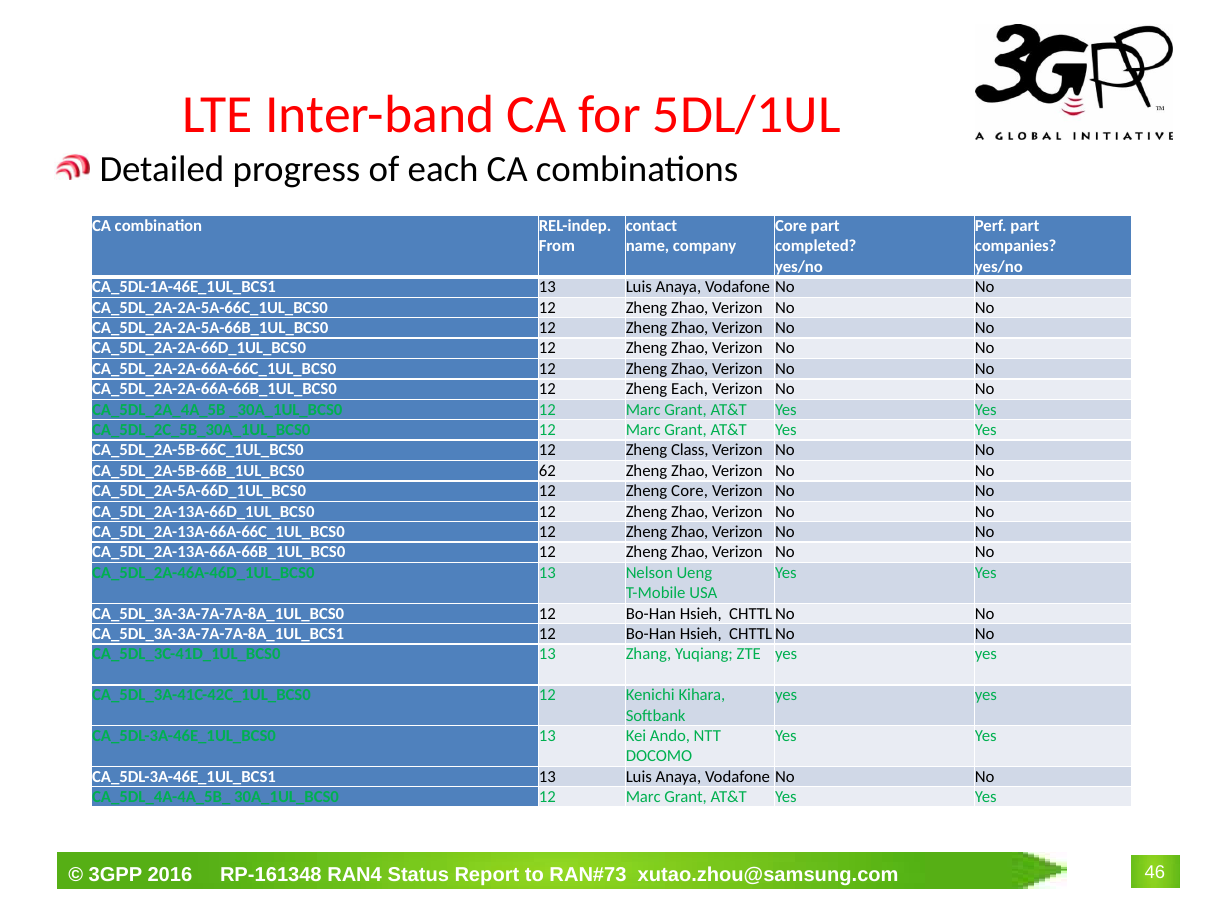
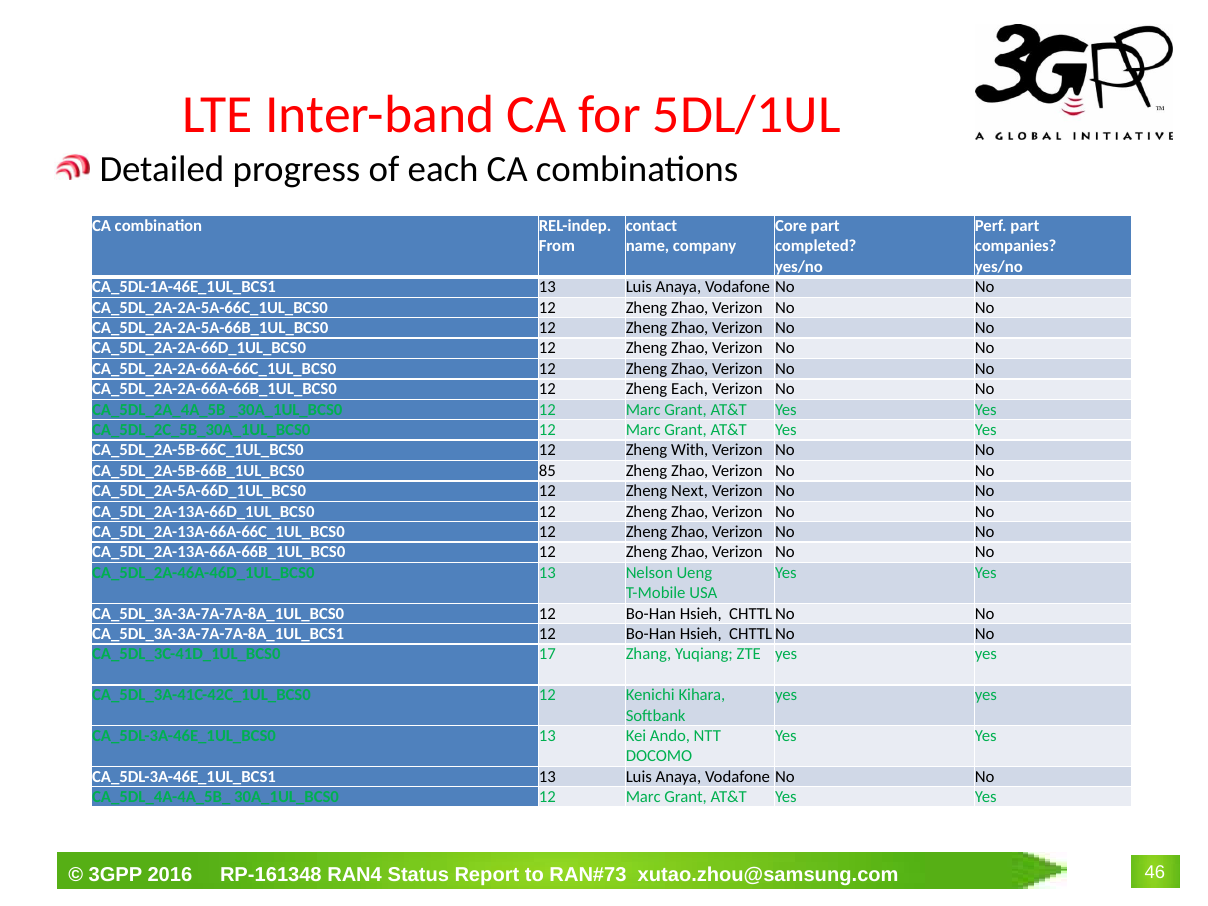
Class: Class -> With
62: 62 -> 85
Zheng Core: Core -> Next
13 at (547, 654): 13 -> 17
